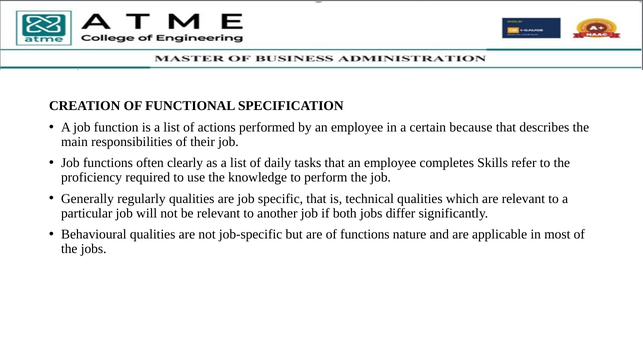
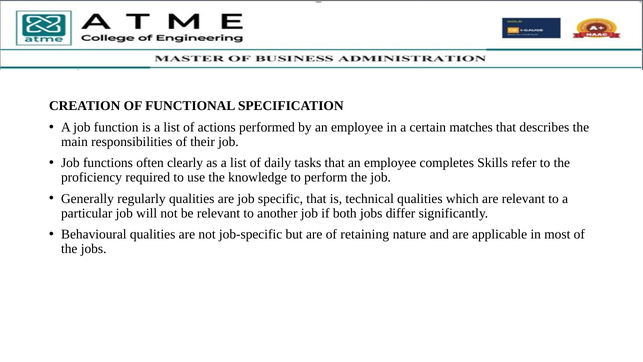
because: because -> matches
of functions: functions -> retaining
